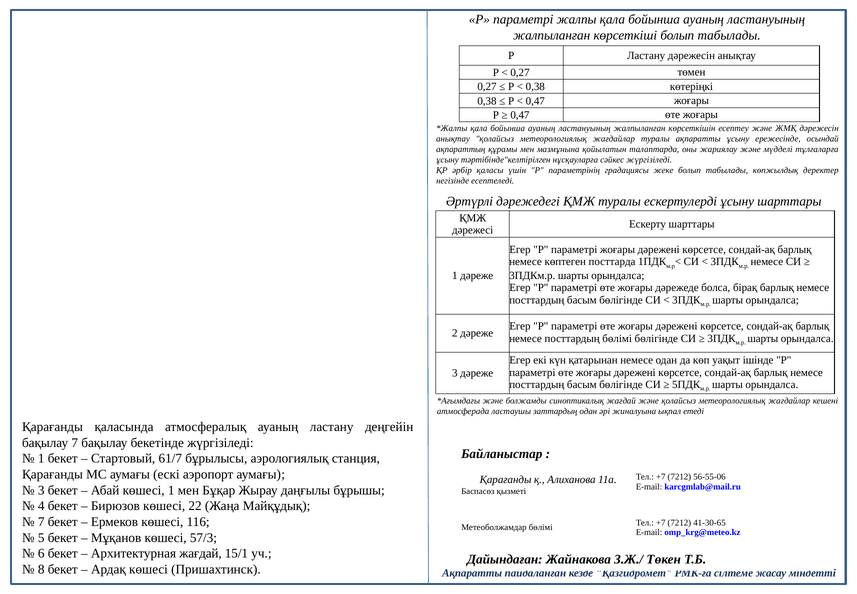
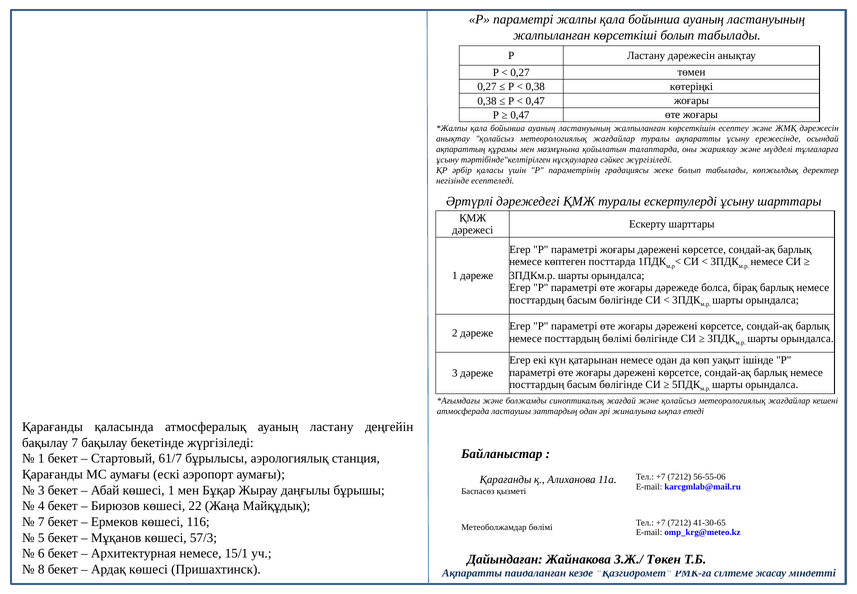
Архитектурная жағдай: жағдай -> немесе
